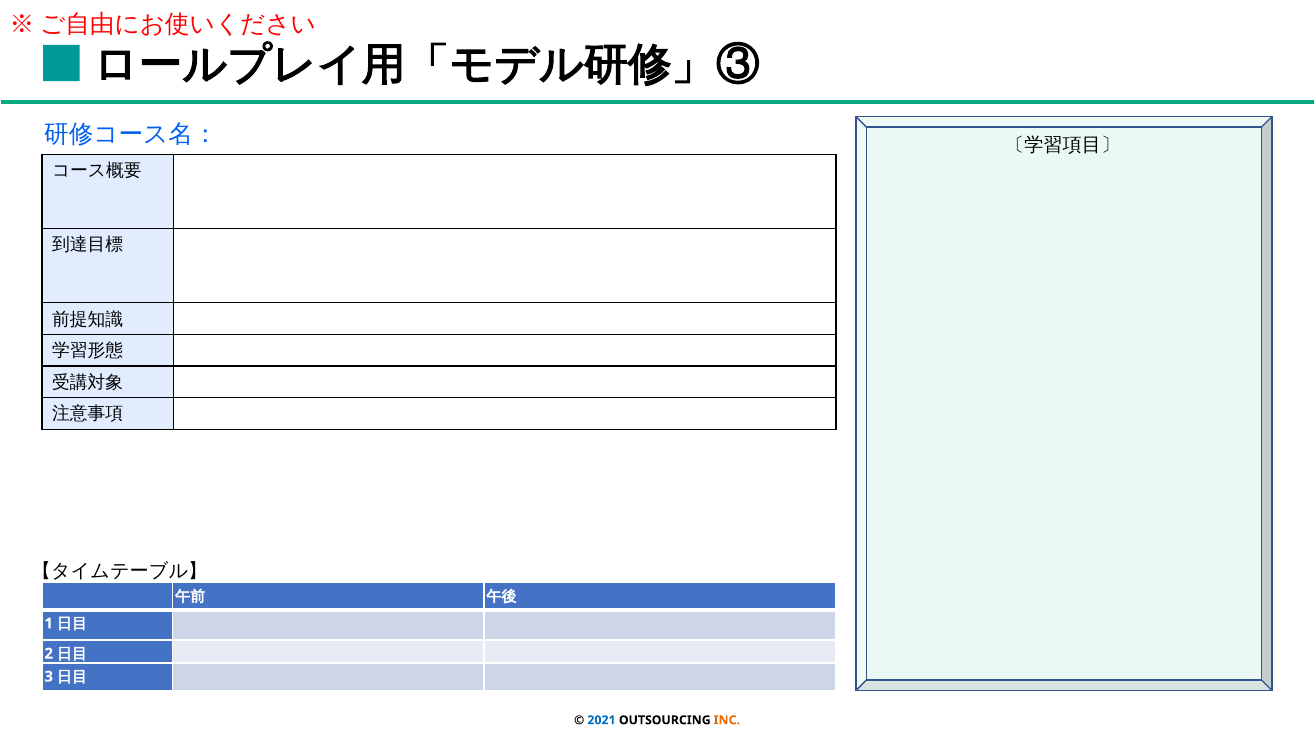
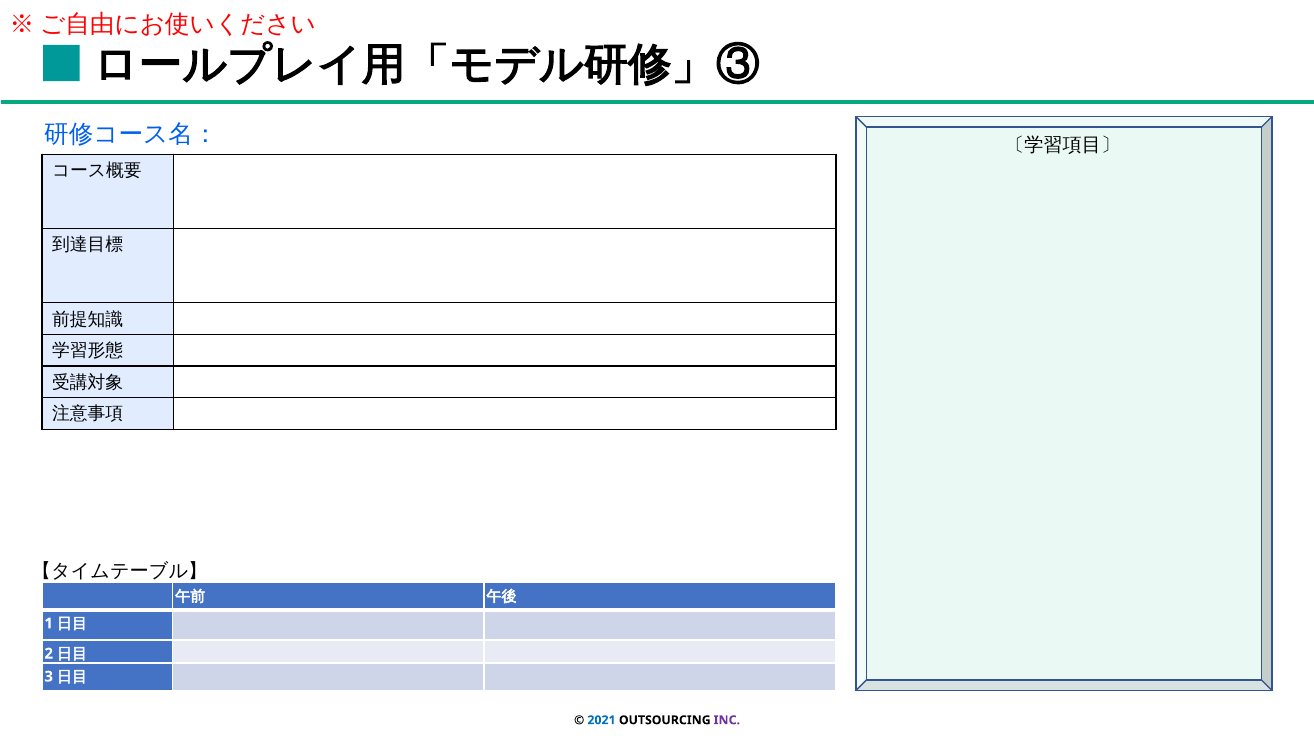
INC colour: orange -> purple
